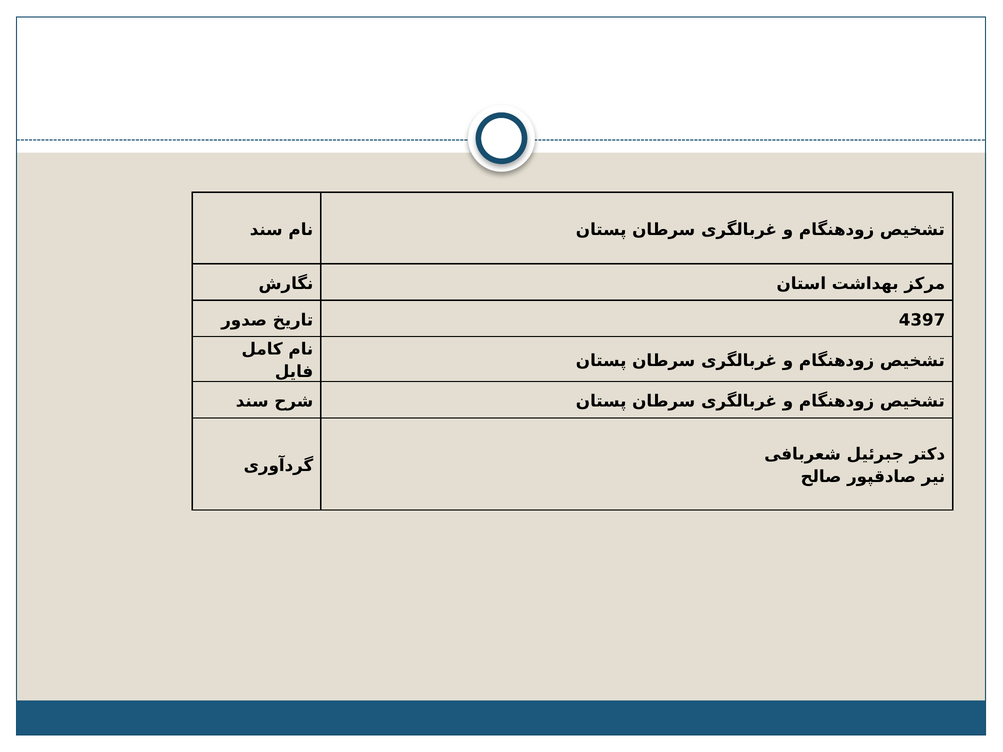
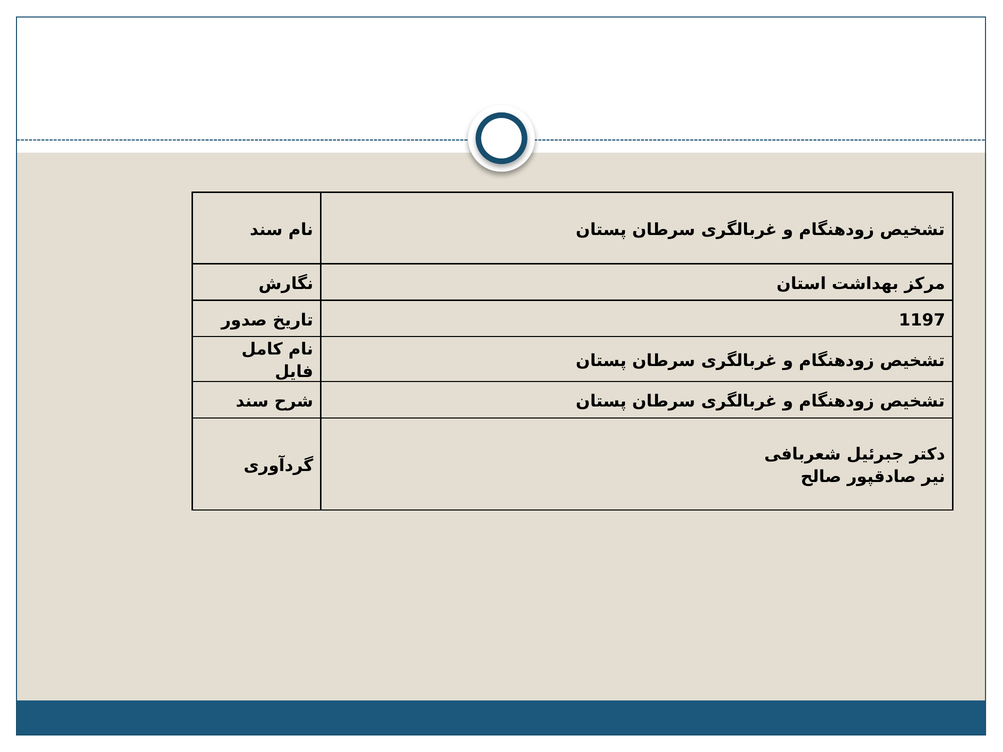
4397: 4397 -> 1197
